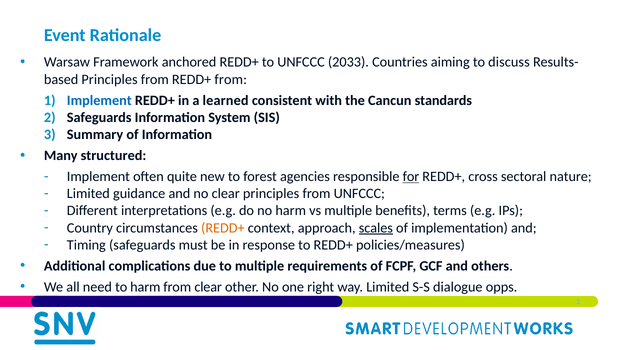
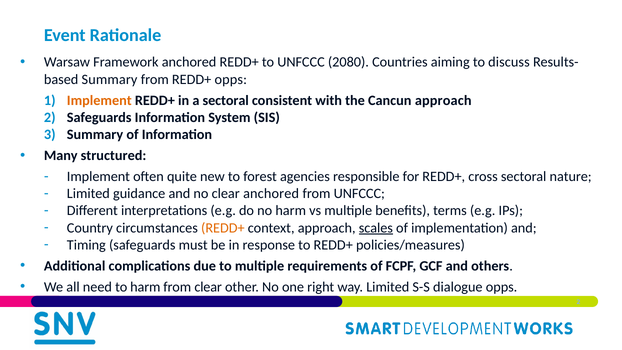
2033: 2033 -> 2080
Principles at (110, 79): Principles -> Summary
REDD+ from: from -> opps
Implement at (99, 100) colour: blue -> orange
a learned: learned -> sectoral
Cancun standards: standards -> approach
for underline: present -> none
clear principles: principles -> anchored
